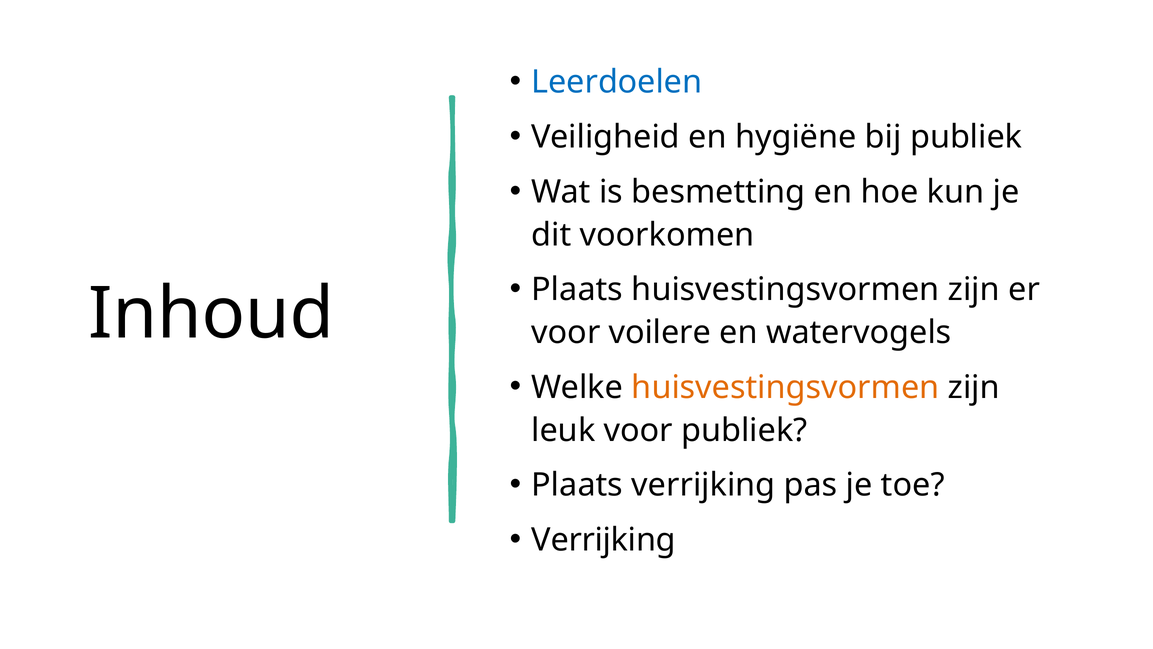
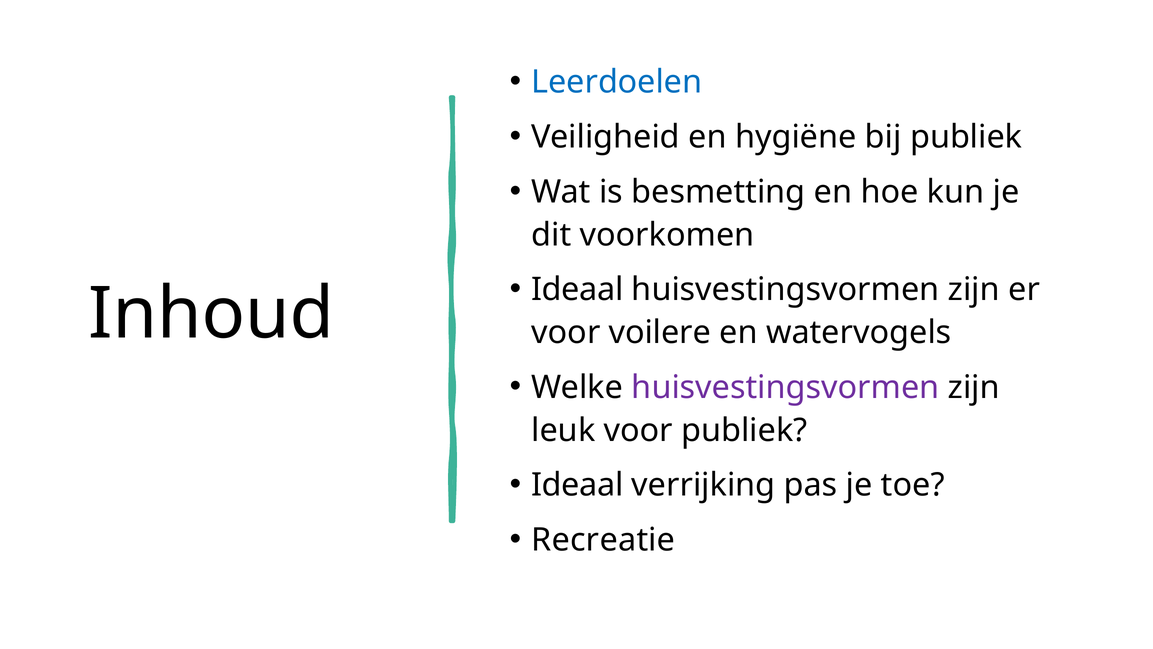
Plaats at (577, 290): Plaats -> Ideaal
huisvestingsvormen at (785, 387) colour: orange -> purple
Plaats at (577, 485): Plaats -> Ideaal
Verrijking at (604, 540): Verrijking -> Recreatie
